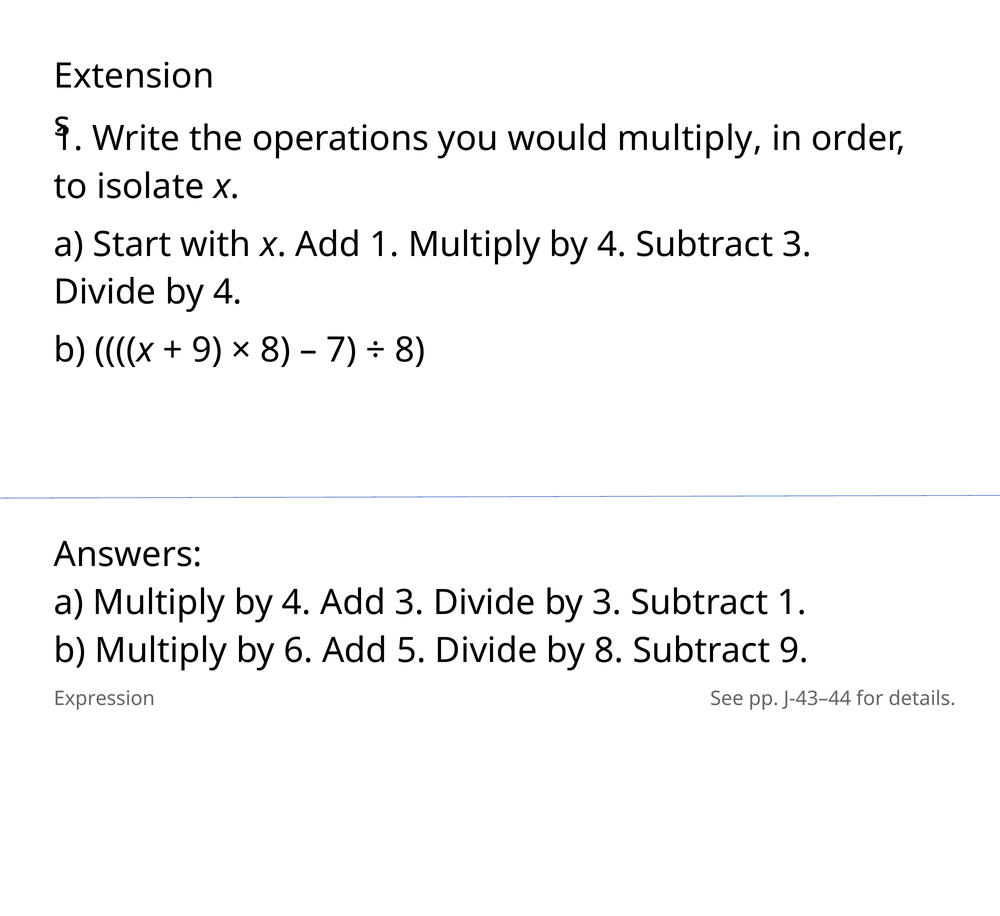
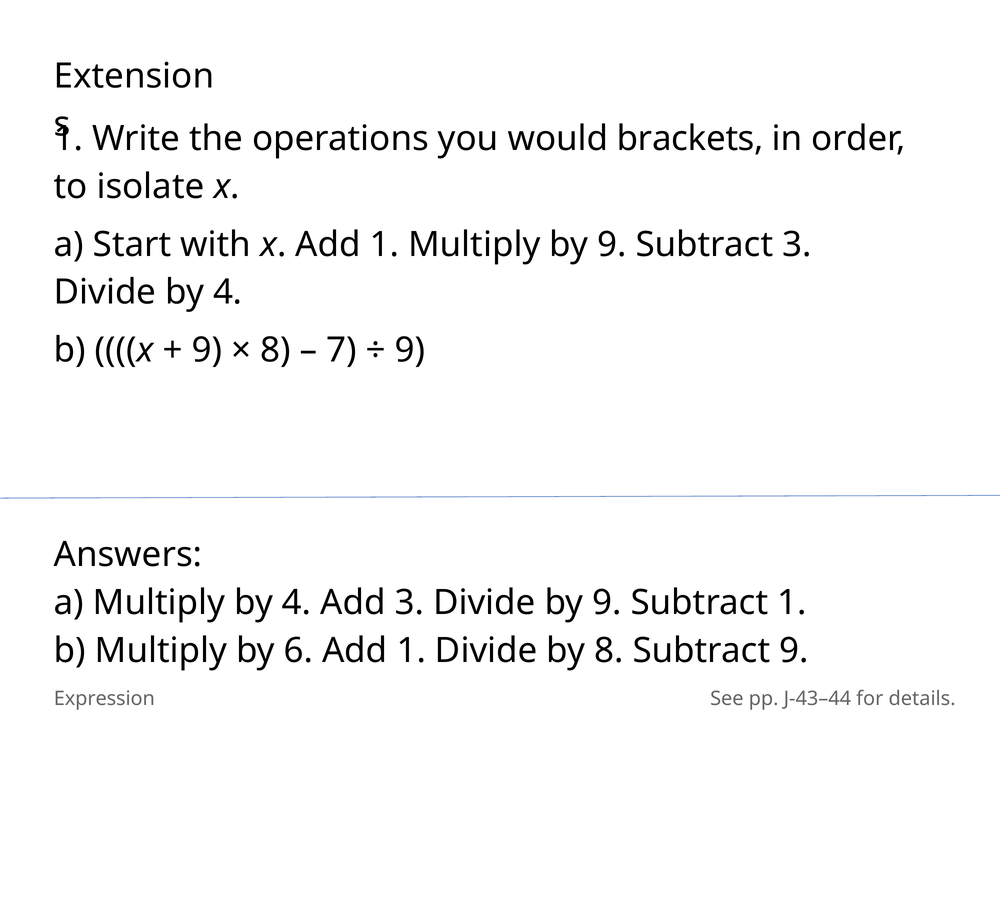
would multiply: multiply -> brackets
1 Multiply by 4: 4 -> 9
8 at (410, 350): 8 -> 9
Divide by 3: 3 -> 9
6 Add 5: 5 -> 1
